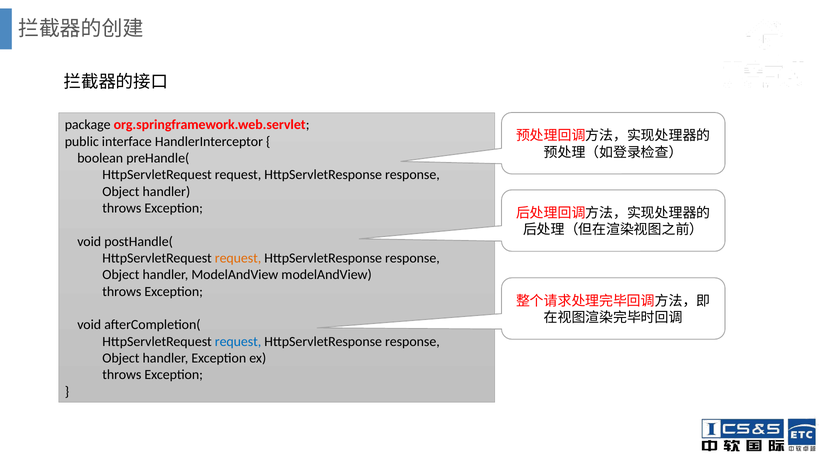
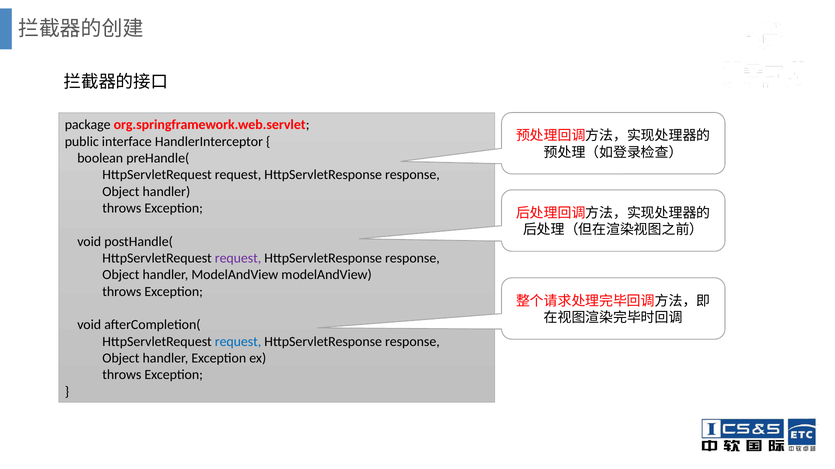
request at (238, 259) colour: orange -> purple
